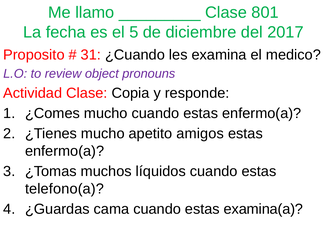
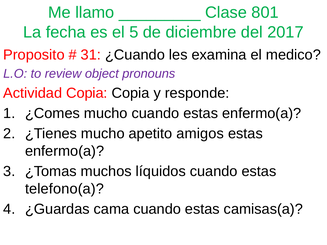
Actividad Clase: Clase -> Copia
examina(a: examina(a -> camisas(a
